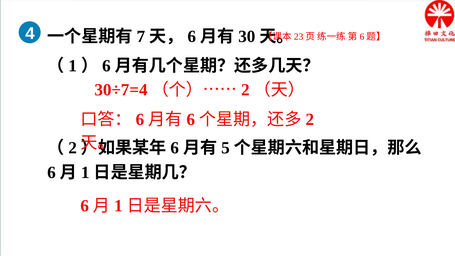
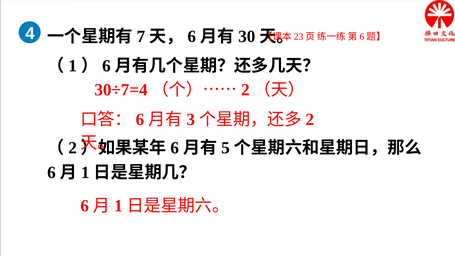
6 at (191, 119): 6 -> 3
